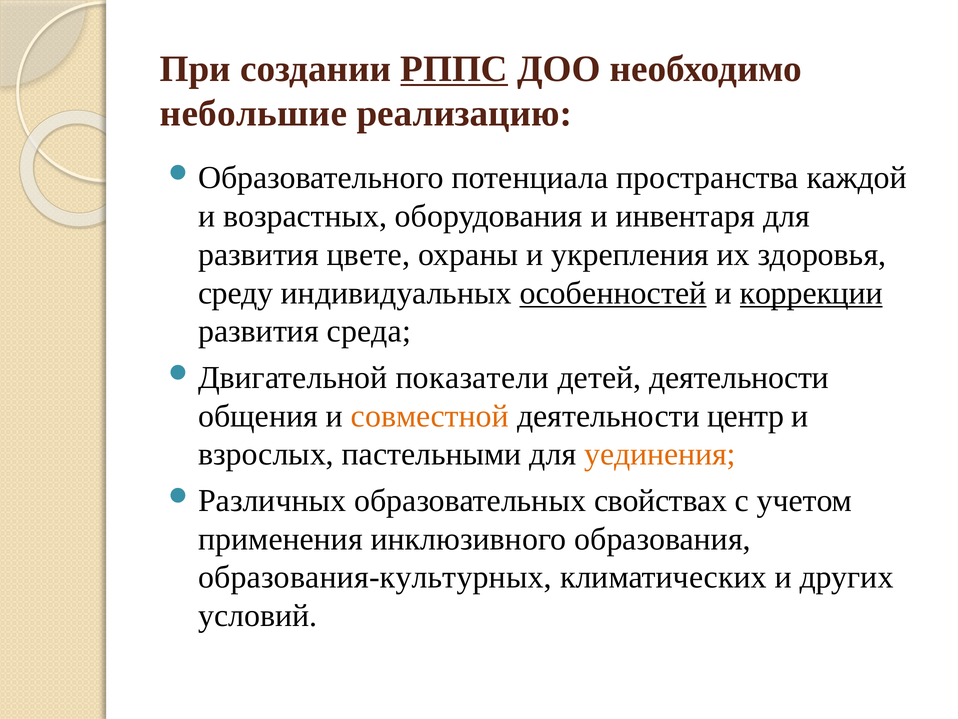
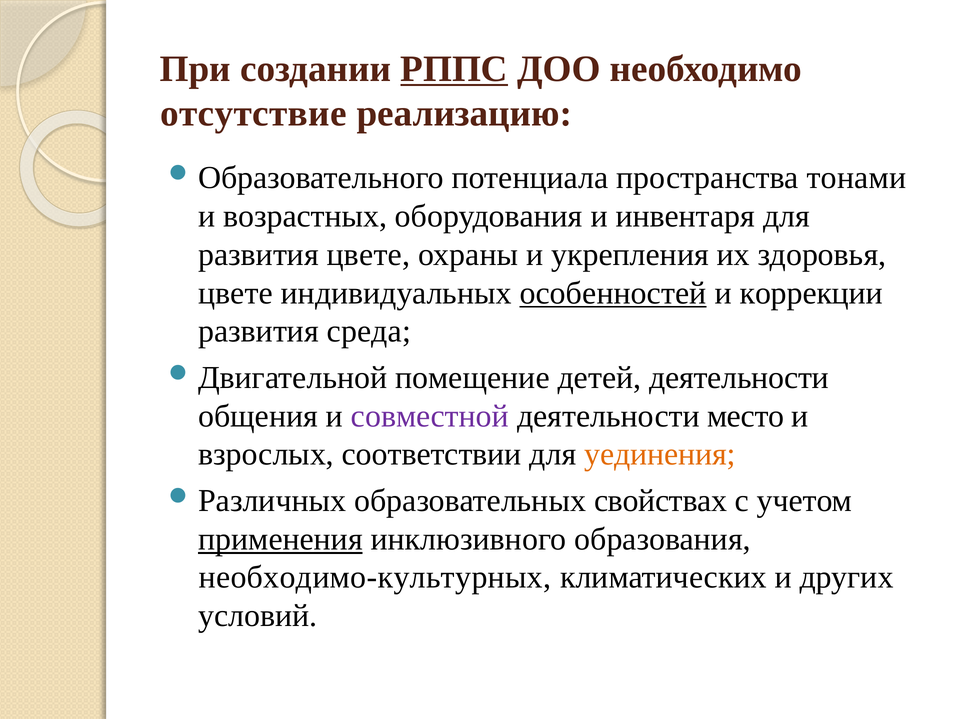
небольшие: небольшие -> отсутствие
каждой: каждой -> тонами
среду at (236, 293): среду -> цвете
коррекции underline: present -> none
показатели: показатели -> помещение
совместной colour: orange -> purple
центр: центр -> место
пастельными: пастельными -> соответствии
применения underline: none -> present
образования-культурных: образования-культурных -> необходимо-культурных
